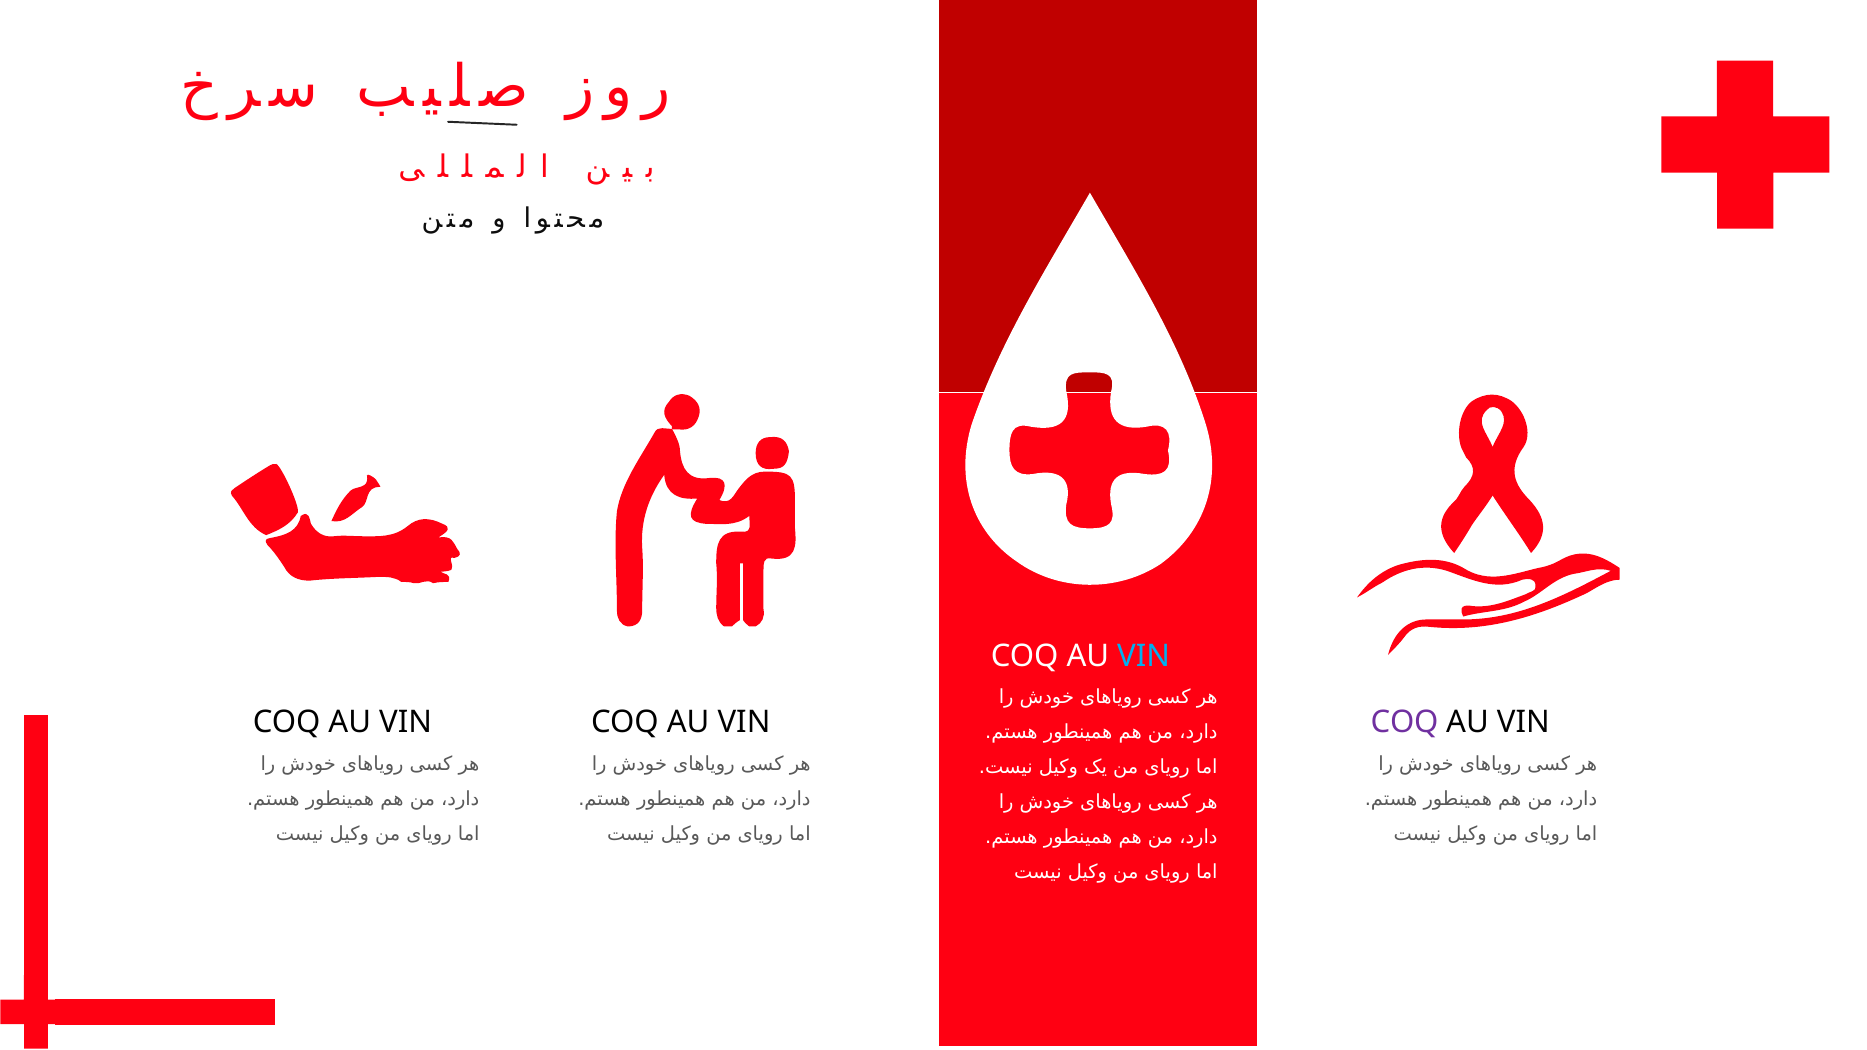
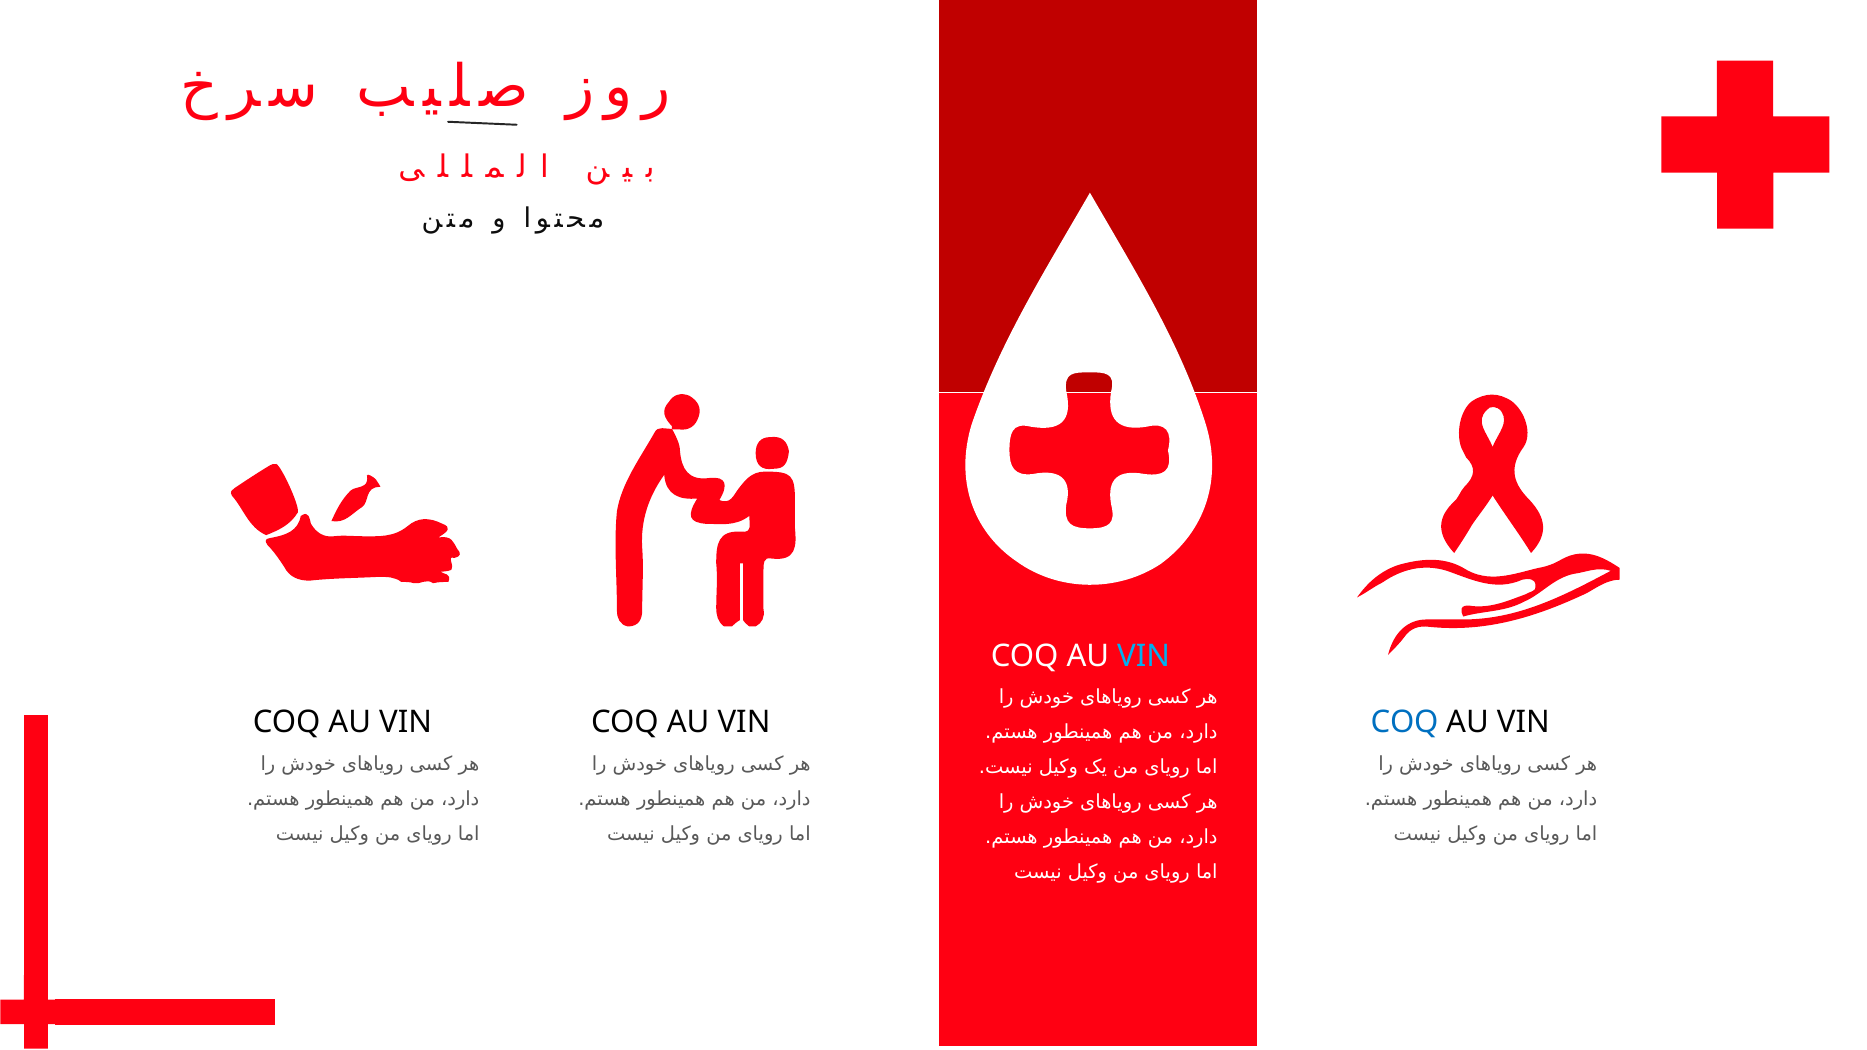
COQ at (1404, 723) colour: purple -> blue
